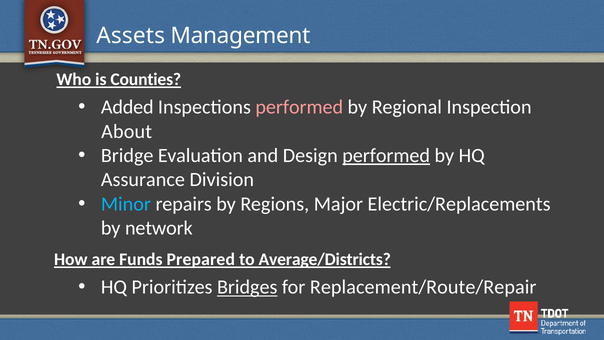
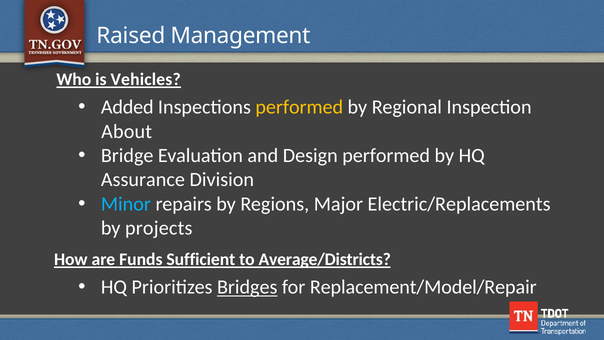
Assets: Assets -> Raised
Counties: Counties -> Vehicles
performed at (299, 107) colour: pink -> yellow
performed at (386, 156) underline: present -> none
network: network -> projects
Prepared: Prepared -> Sufficient
Replacement/Route/Repair: Replacement/Route/Repair -> Replacement/Model/Repair
